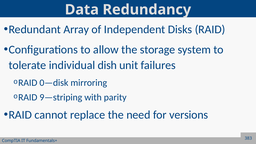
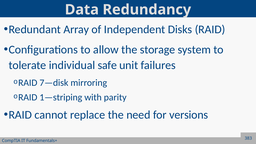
dish: dish -> safe
0—disk: 0—disk -> 7—disk
9—striping: 9—striping -> 1—striping
